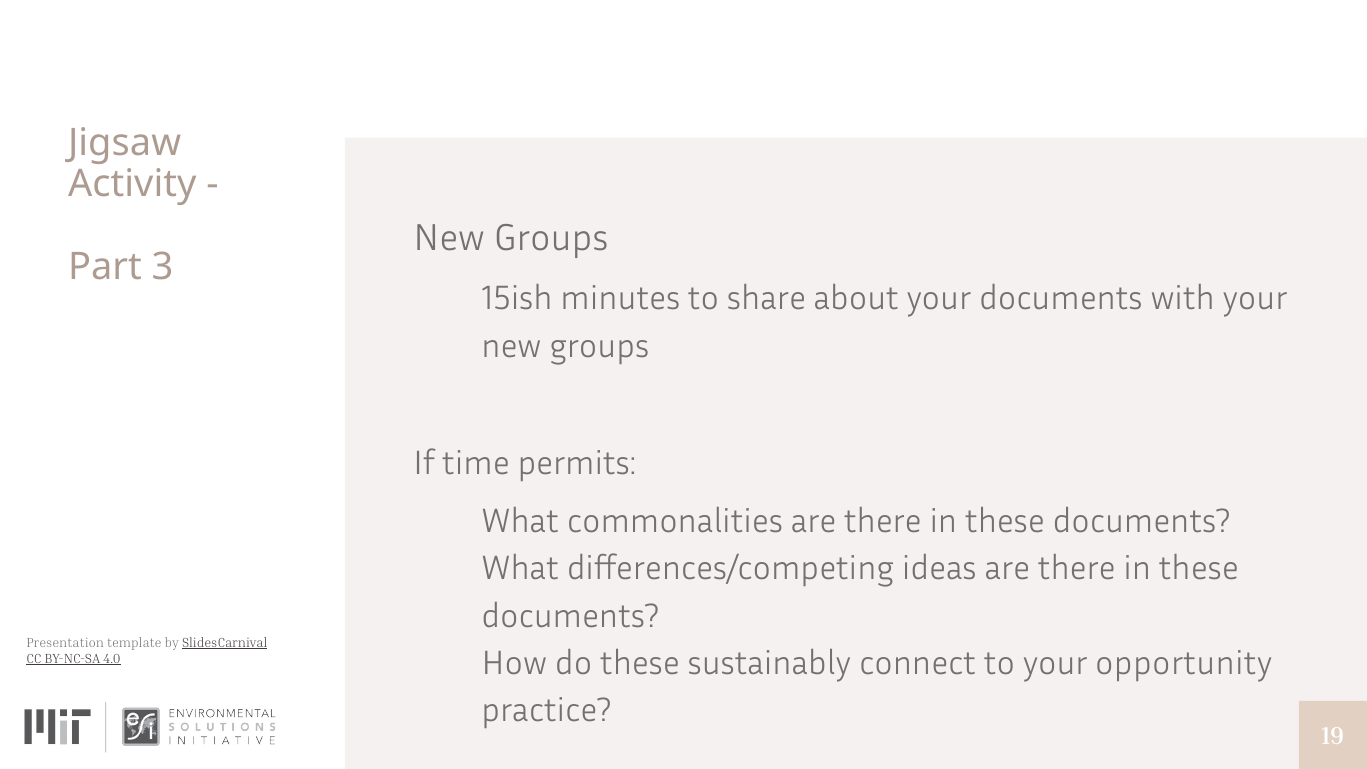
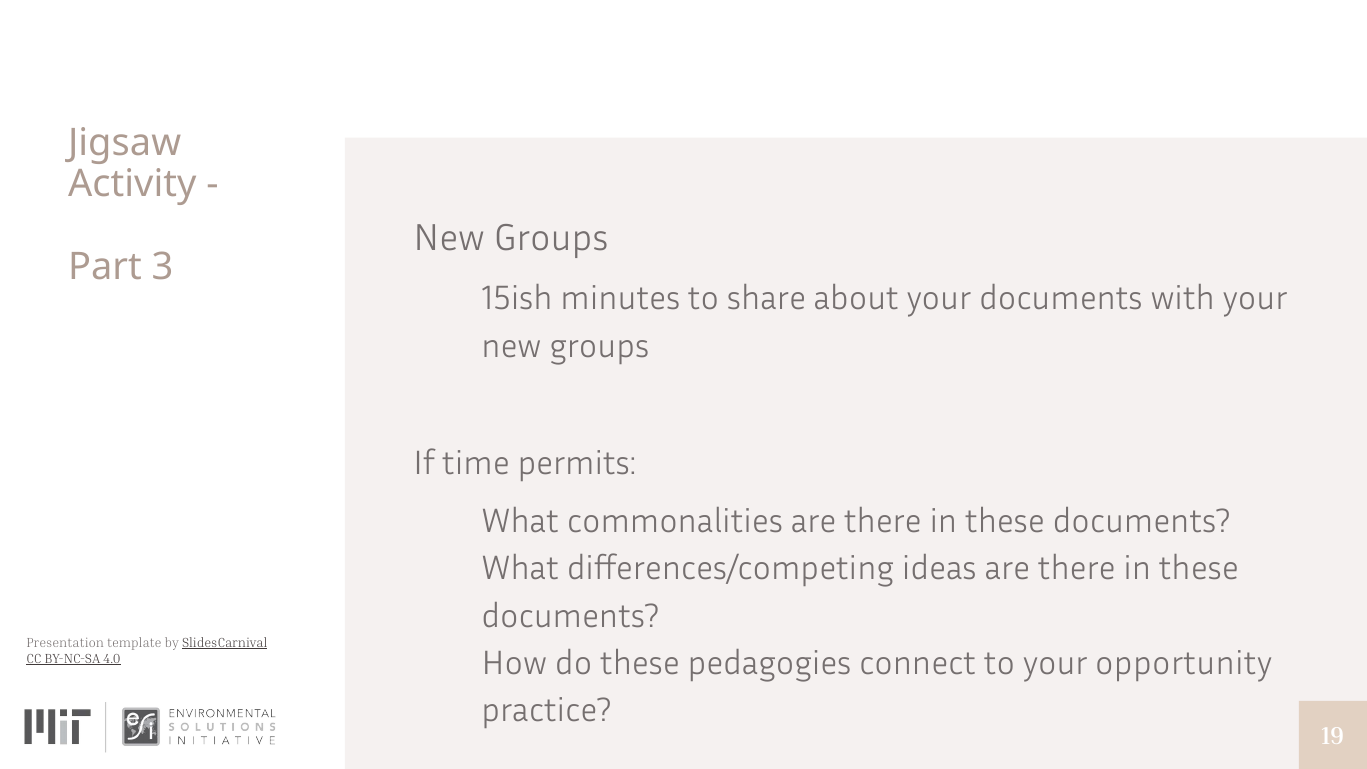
sustainably: sustainably -> pedagogies
